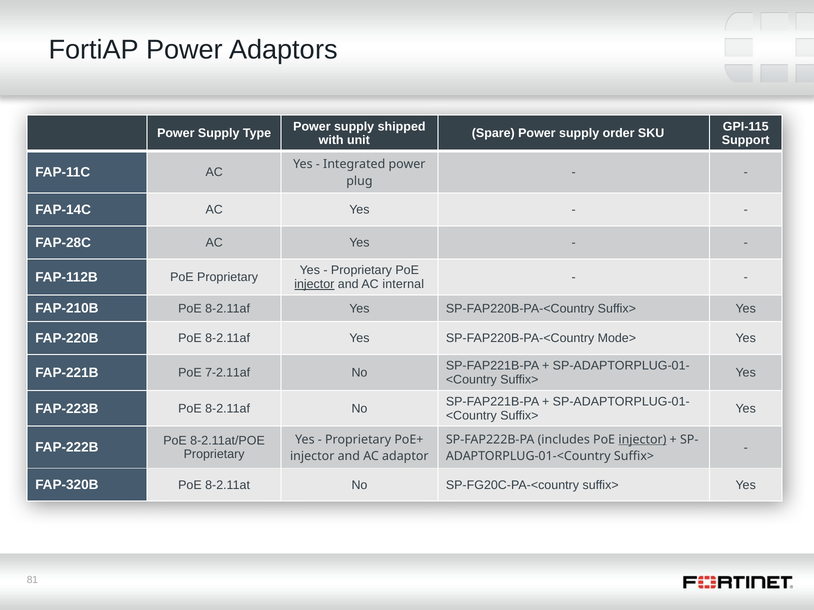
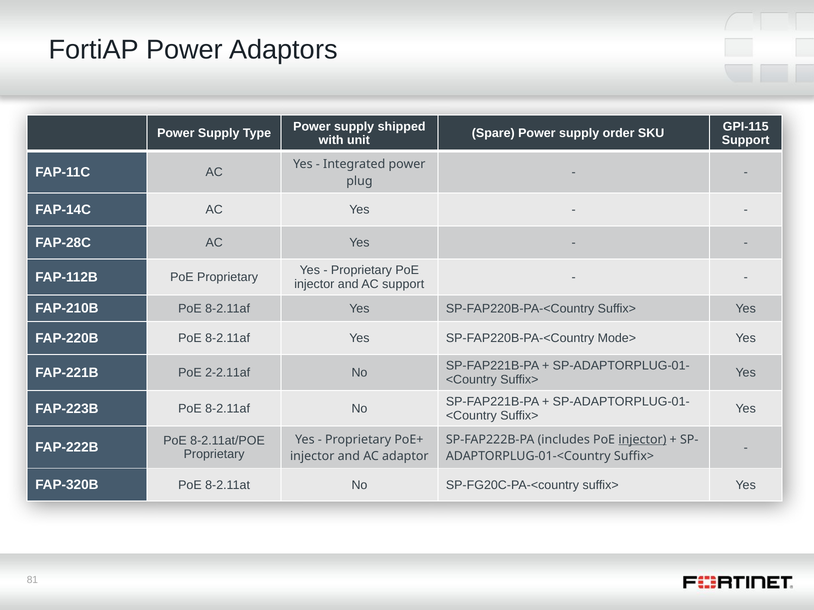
injector at (314, 284) underline: present -> none
AC internal: internal -> support
7-2.11af: 7-2.11af -> 2-2.11af
